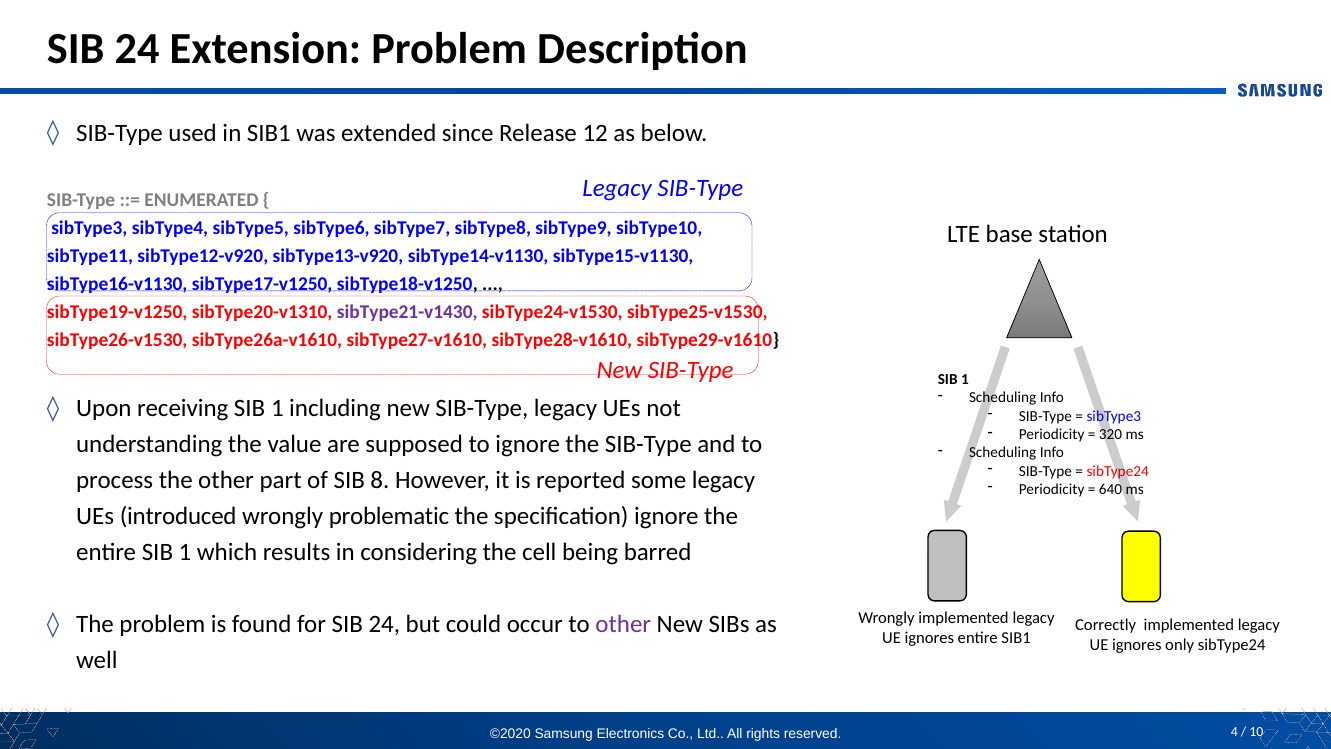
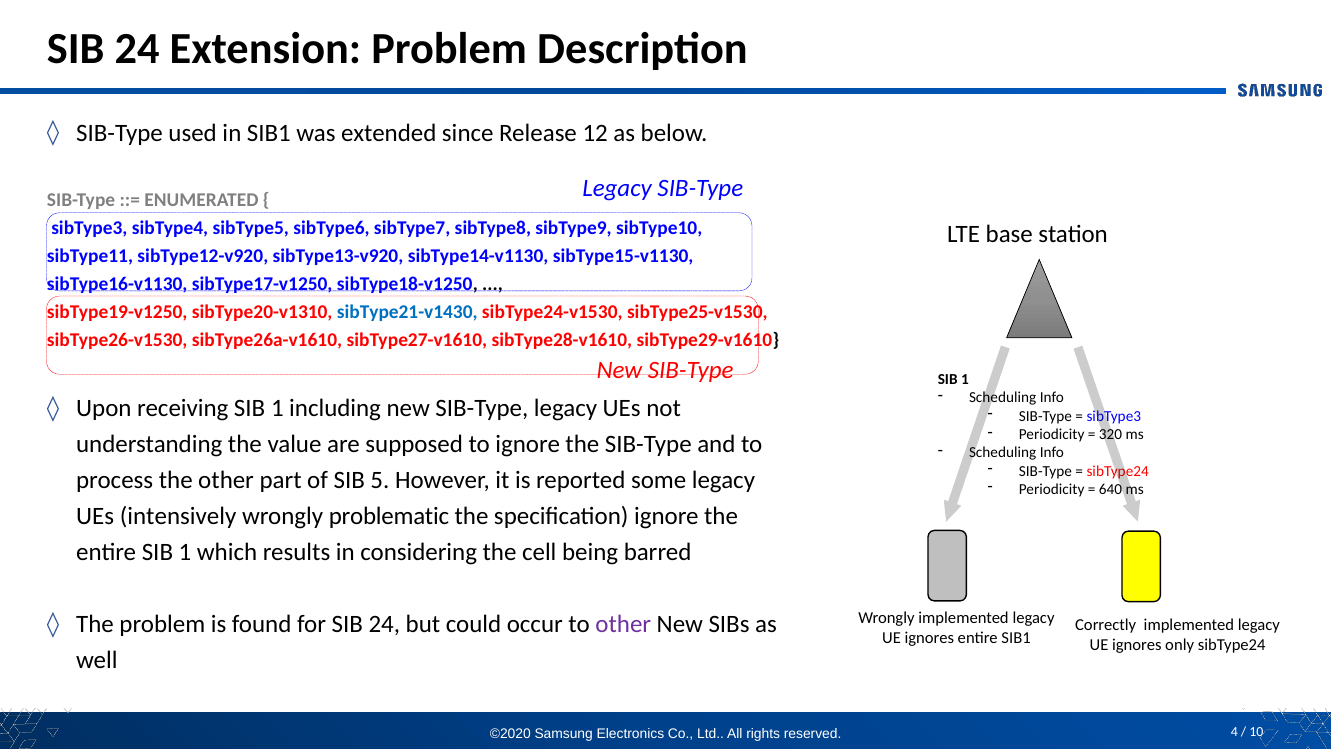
sibType21-v1430 colour: purple -> blue
8: 8 -> 5
introduced: introduced -> intensively
